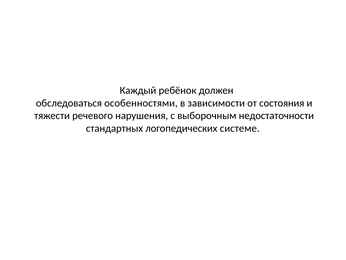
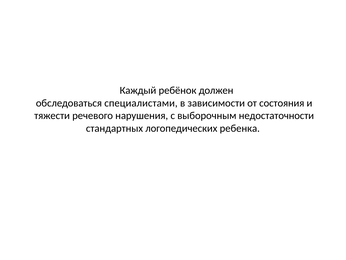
особенностями: особенностями -> специалистами
системе: системе -> ребенка
